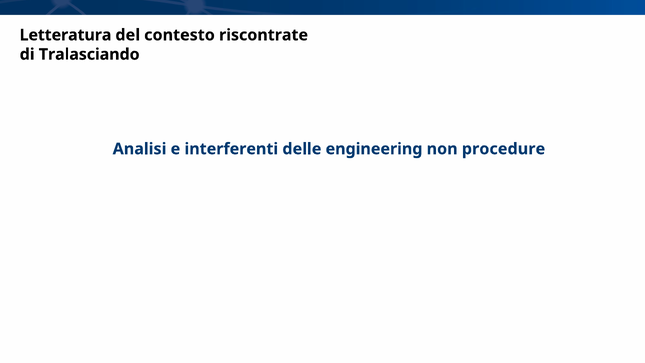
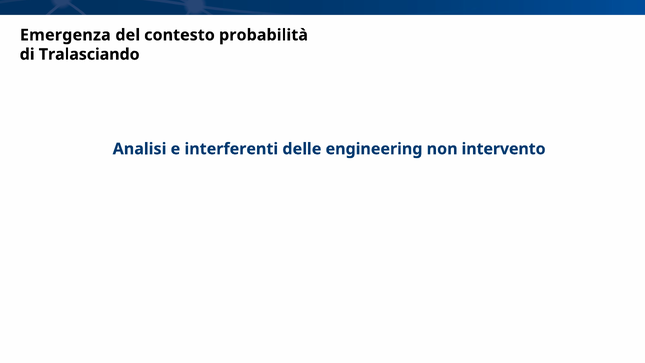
Letteratura: Letteratura -> Emergenza
riscontrate: riscontrate -> probabilità
procedure: procedure -> intervento
